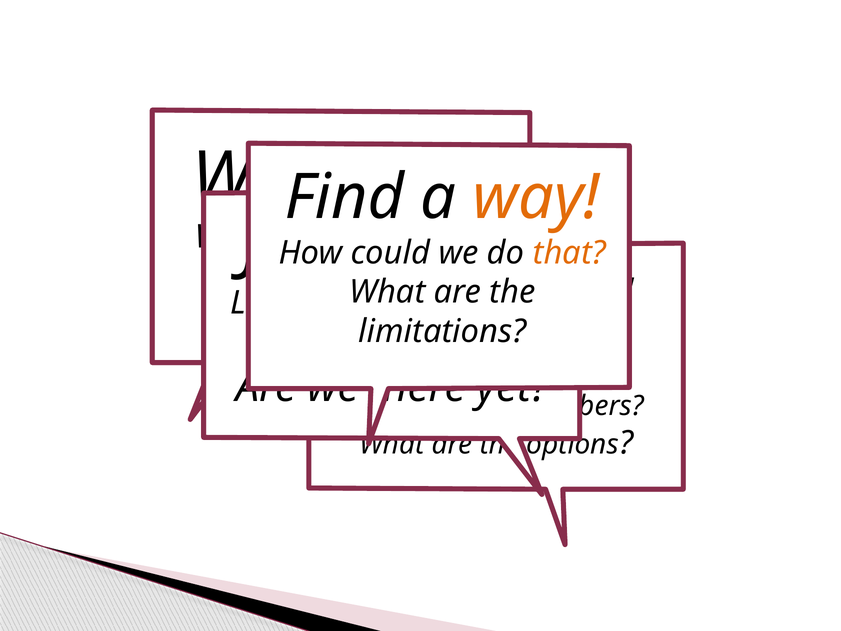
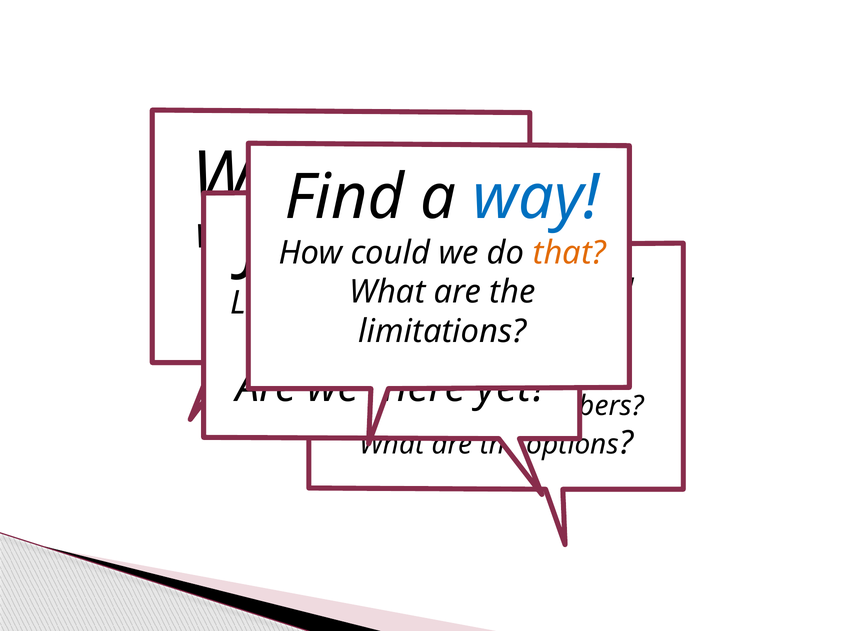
way at (536, 197) colour: orange -> blue
